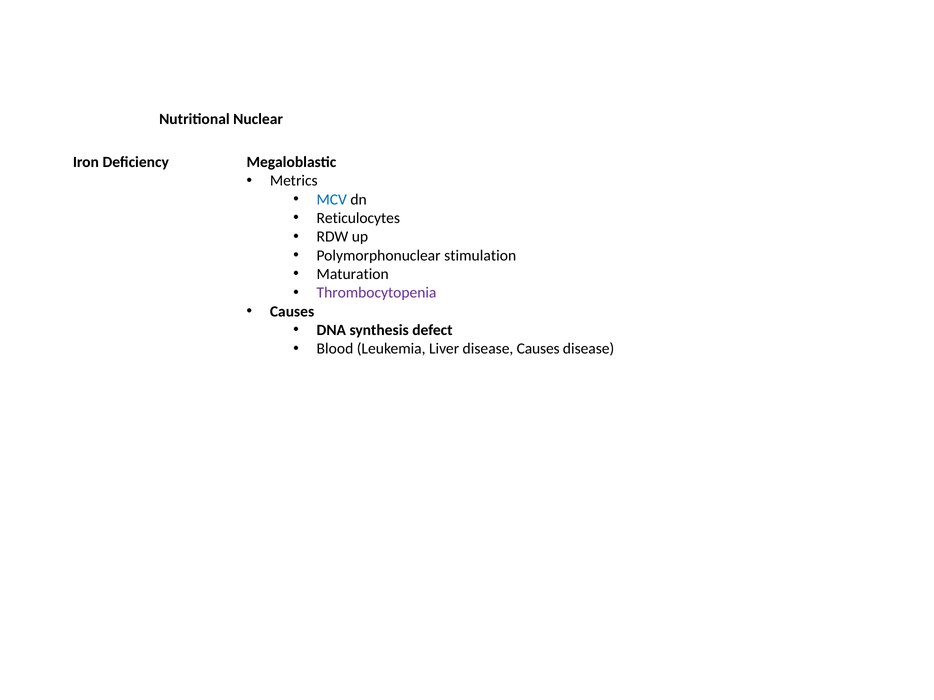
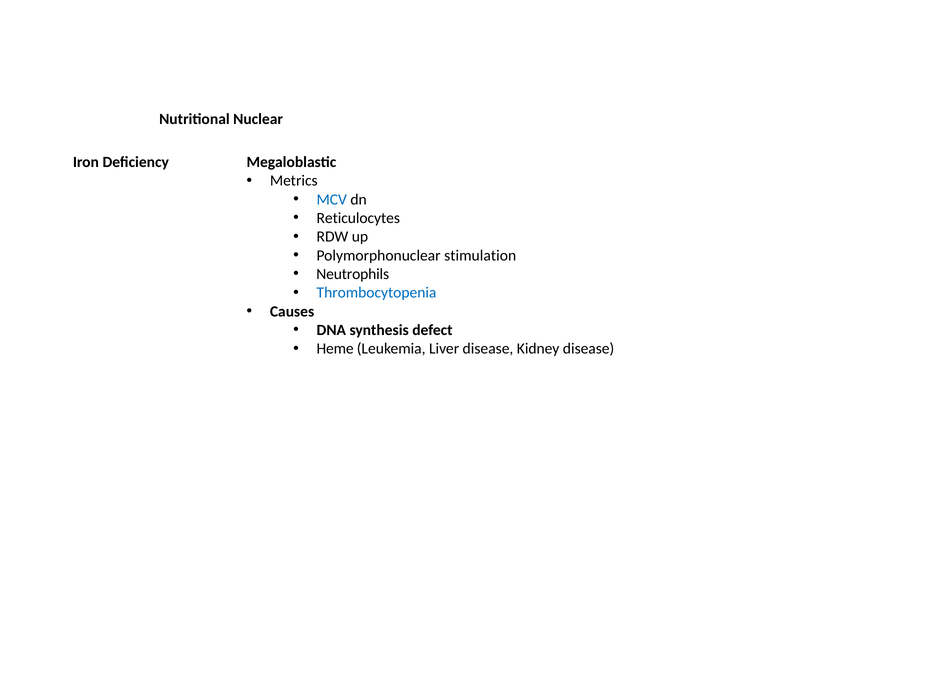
Maturation: Maturation -> Neutrophils
Thrombocytopenia colour: purple -> blue
Blood: Blood -> Heme
disease Causes: Causes -> Kidney
